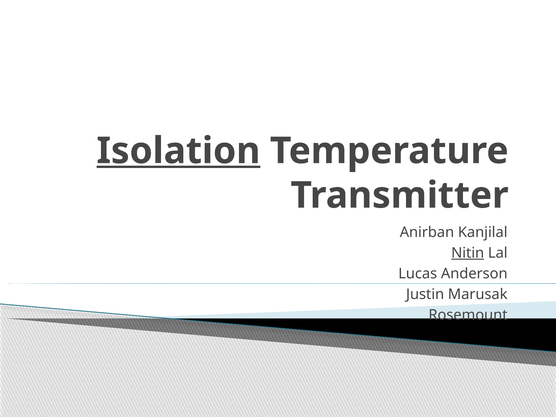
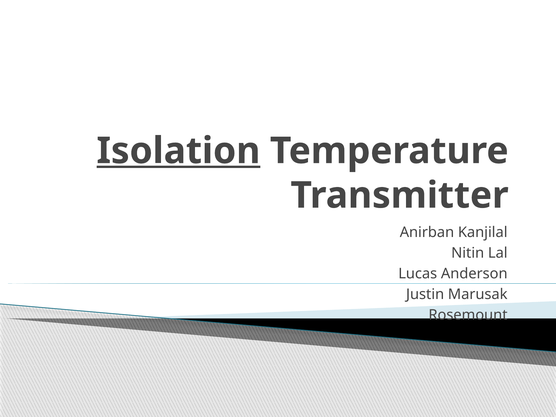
Nitin underline: present -> none
